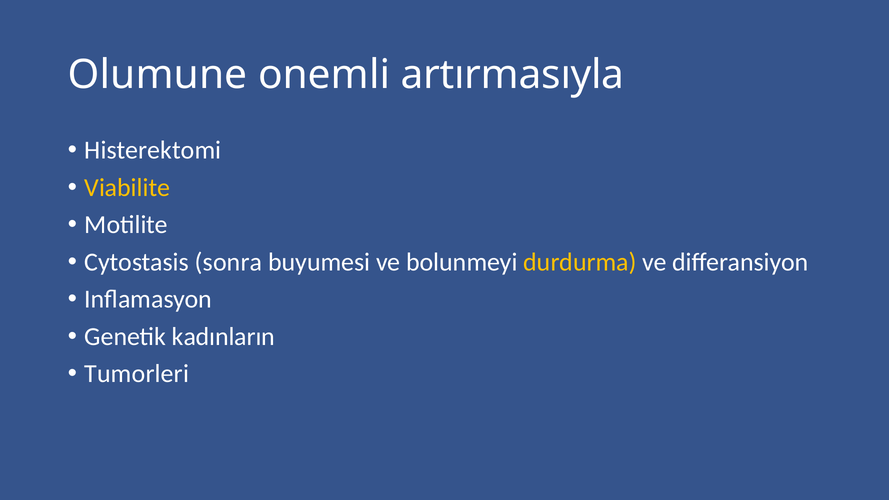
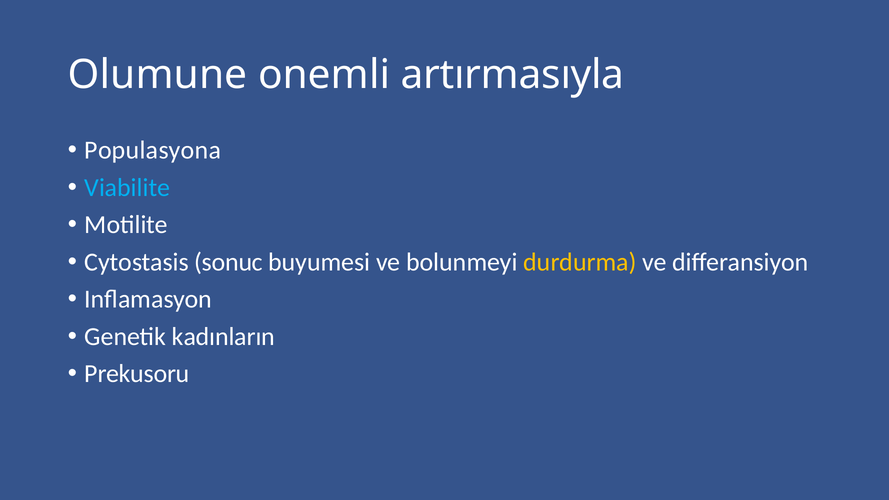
Histerektomi: Histerektomi -> Populasyona
Viabilite colour: yellow -> light blue
sonra: sonra -> sonuc
Tumorleri: Tumorleri -> Prekusoru
